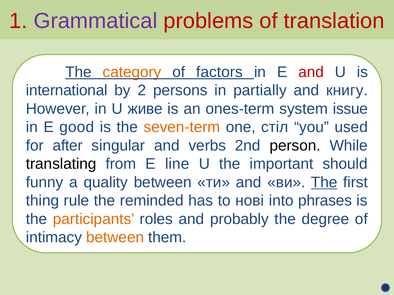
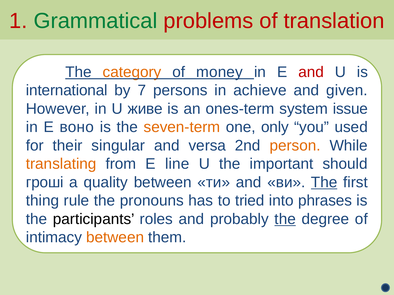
Grammatical colour: purple -> green
factors: factors -> money
2: 2 -> 7
partially: partially -> achieve
книгу: книгу -> given
good: good -> воно
стіл: стіл -> only
after: after -> their
verbs: verbs -> versa
person colour: black -> orange
translating colour: black -> orange
funny: funny -> гроші
reminded: reminded -> pronouns
нові: нові -> tried
participants colour: orange -> black
the at (285, 219) underline: none -> present
